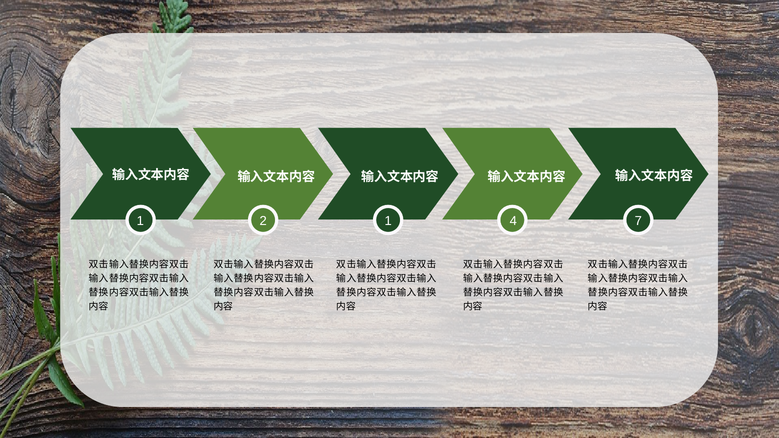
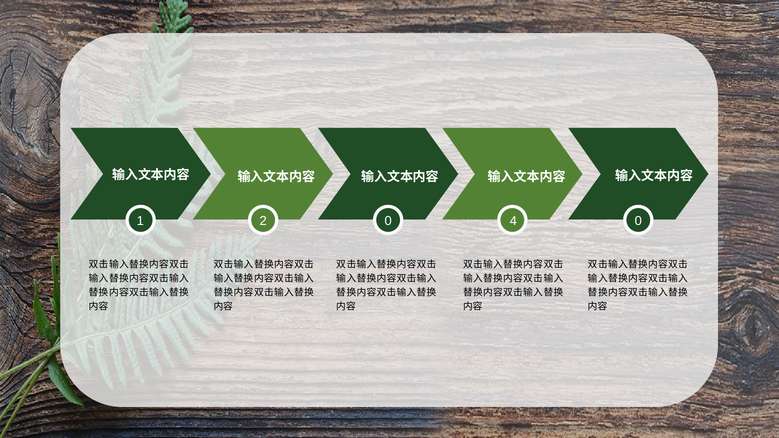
2 1: 1 -> 0
4 7: 7 -> 0
